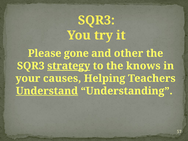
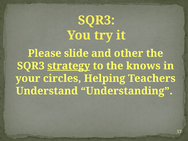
gone: gone -> slide
causes: causes -> circles
Understand underline: present -> none
